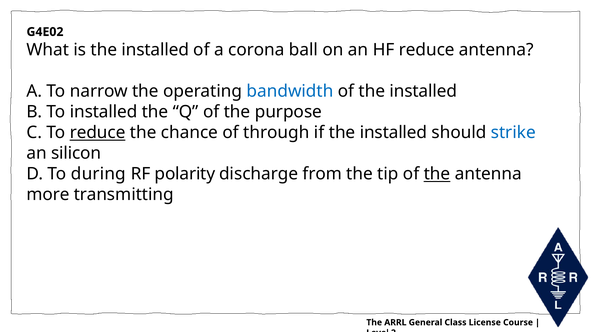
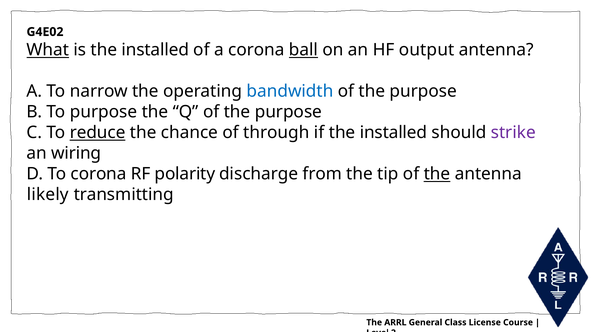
What underline: none -> present
ball underline: none -> present
HF reduce: reduce -> output
installed at (423, 91): installed -> purpose
To installed: installed -> purpose
strike colour: blue -> purple
silicon: silicon -> wiring
To during: during -> corona
more: more -> likely
